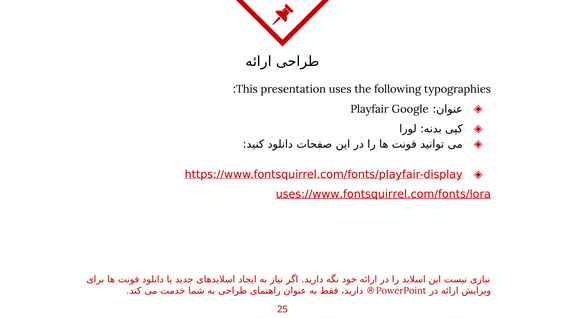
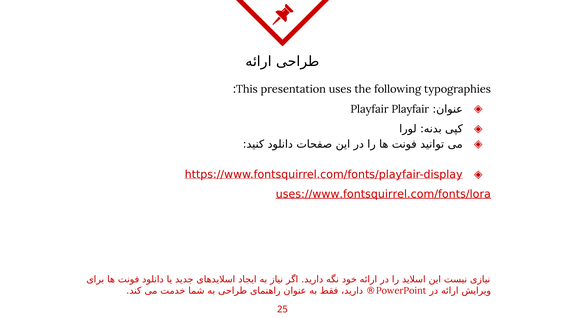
Playfair Google: Google -> Playfair
